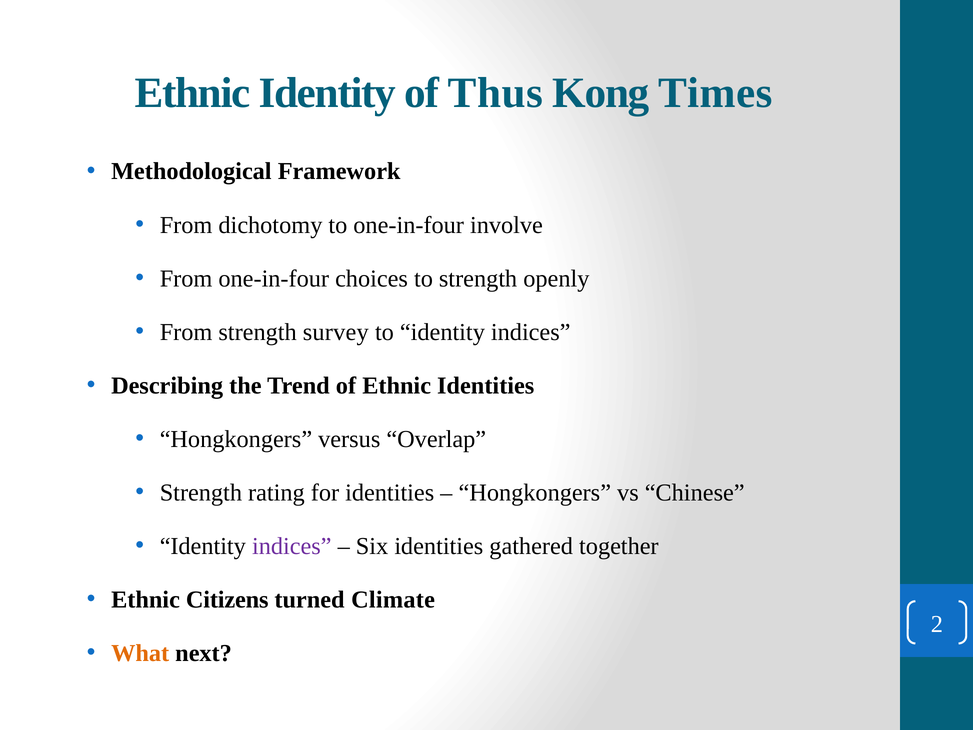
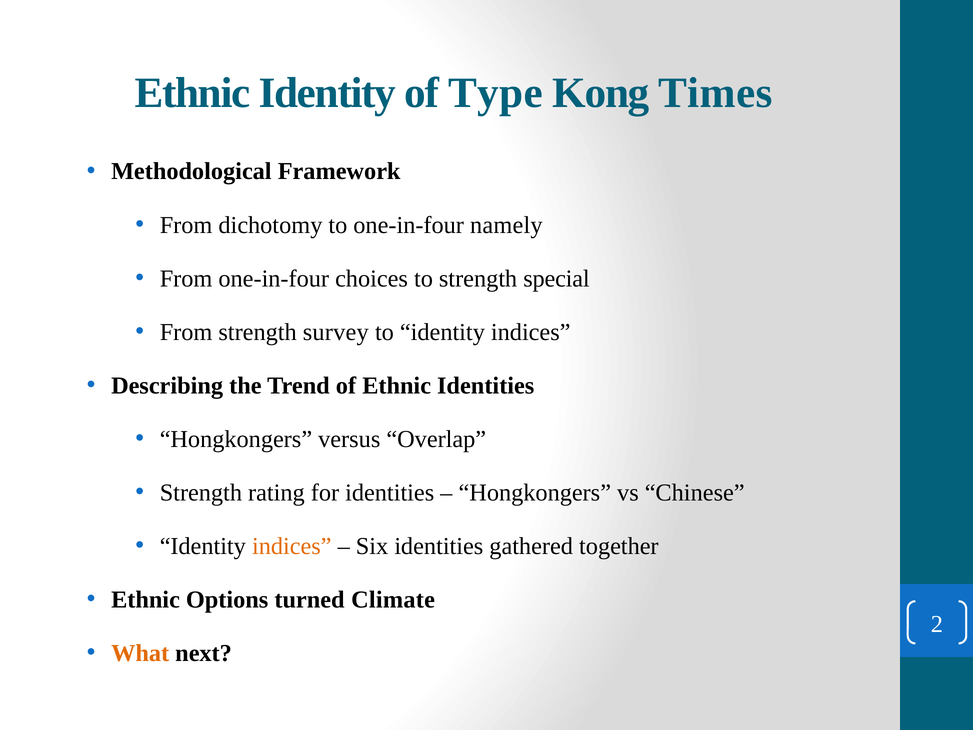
Thus: Thus -> Type
involve: involve -> namely
openly: openly -> special
indices at (292, 546) colour: purple -> orange
Citizens: Citizens -> Options
